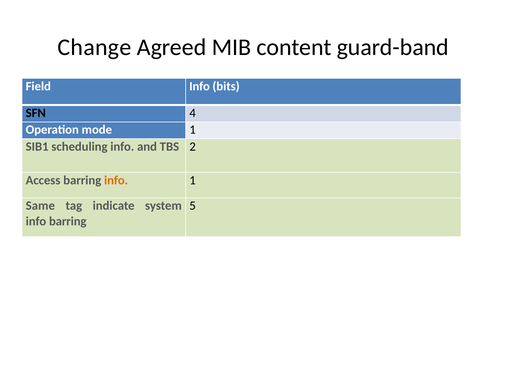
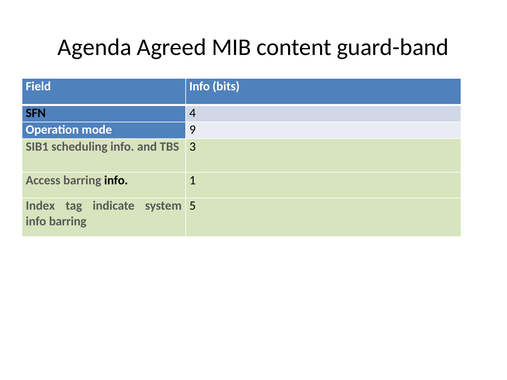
Change: Change -> Agenda
mode 1: 1 -> 9
2: 2 -> 3
info at (116, 180) colour: orange -> black
Same: Same -> Index
